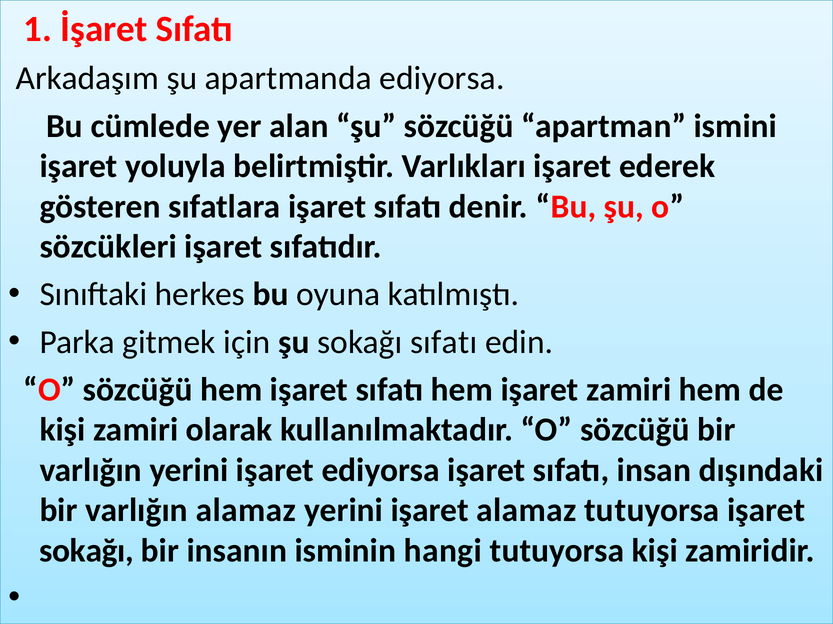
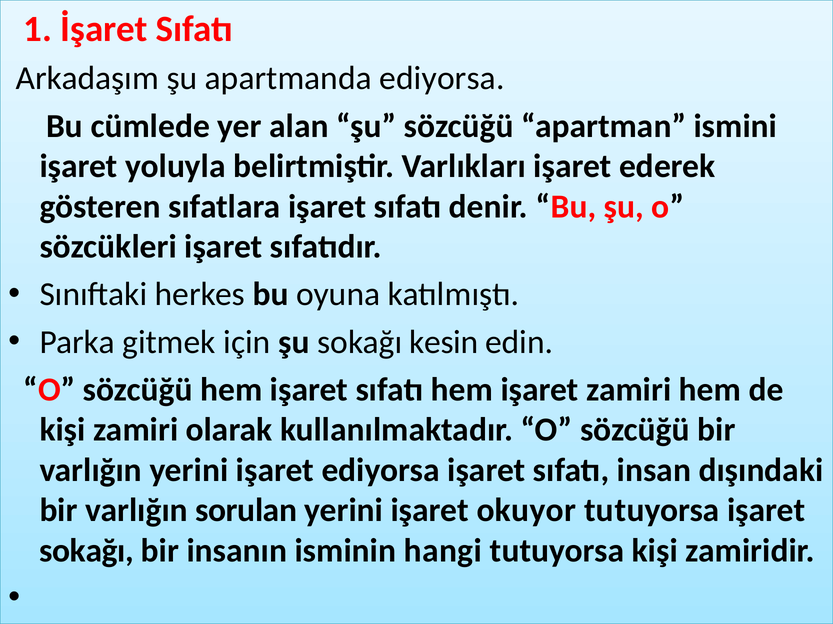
sokağı sıfatı: sıfatı -> kesin
varlığın alamaz: alamaz -> sorulan
işaret alamaz: alamaz -> okuyor
